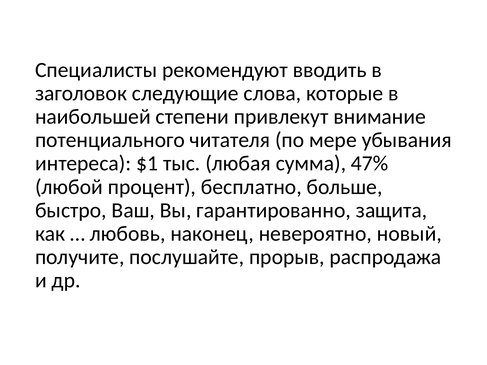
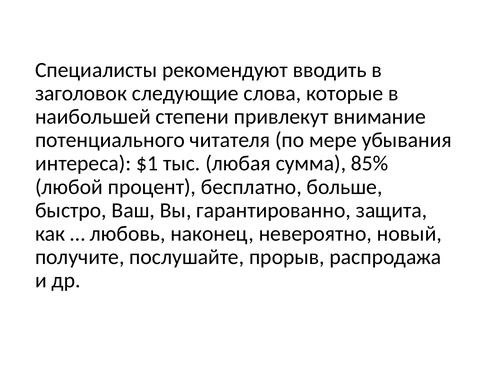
47%: 47% -> 85%
